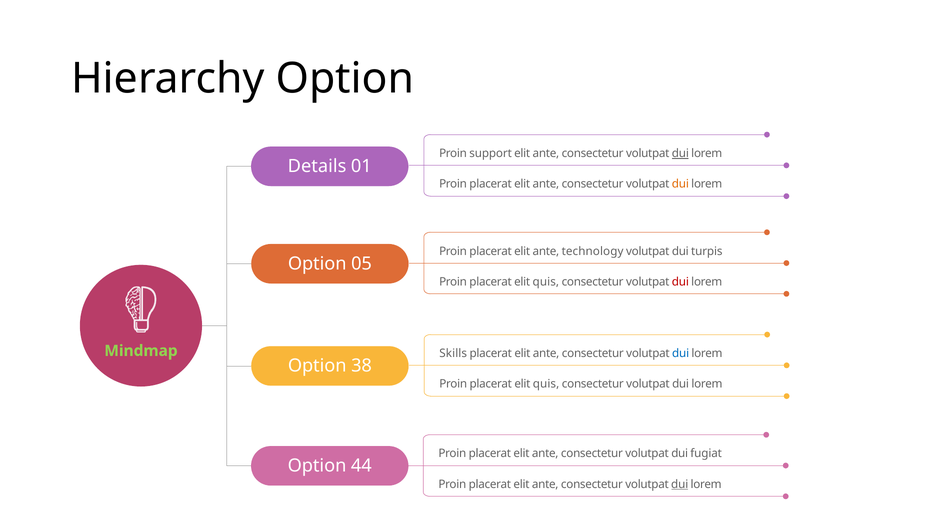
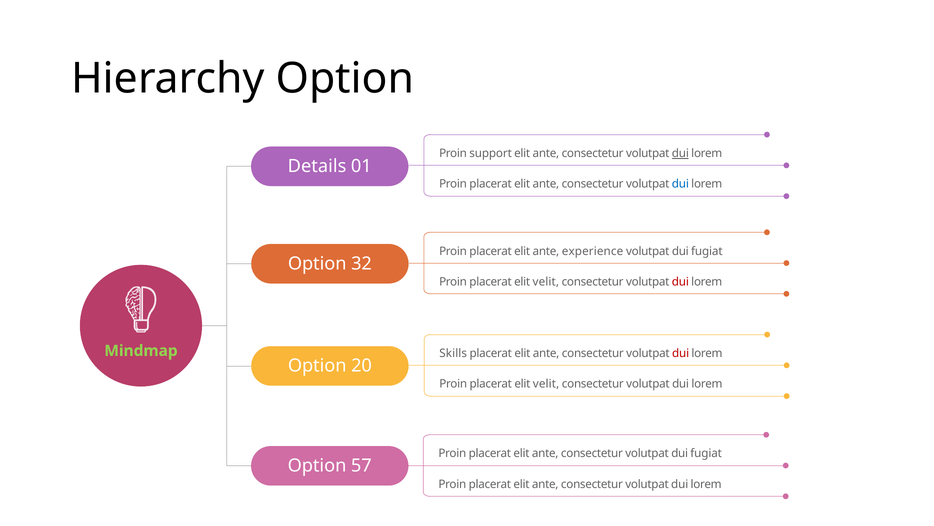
dui at (680, 184) colour: orange -> blue
technology: technology -> experience
turpis at (707, 251): turpis -> fugiat
05: 05 -> 32
quis at (546, 281): quis -> velit
dui at (681, 353) colour: blue -> red
38: 38 -> 20
quis at (546, 384): quis -> velit
44: 44 -> 57
dui at (680, 484) underline: present -> none
